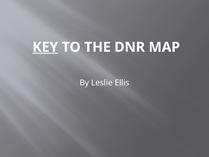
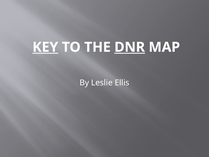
DNR underline: none -> present
